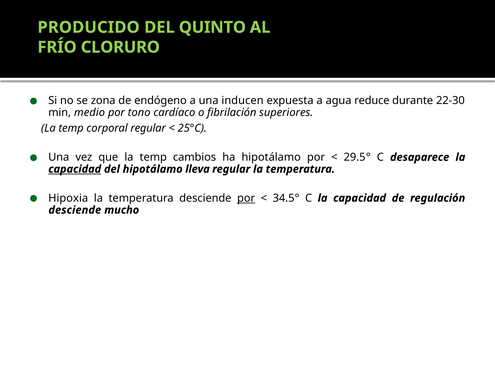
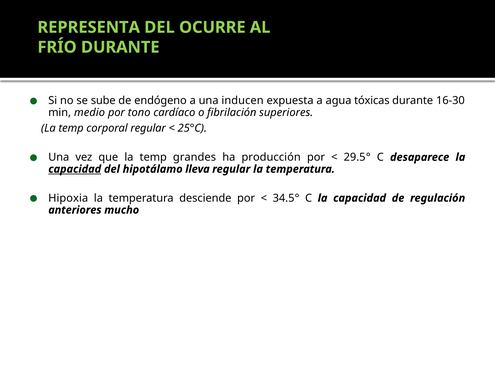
PRODUCIDO: PRODUCIDO -> REPRESENTA
QUINTO: QUINTO -> OCURRE
FRÍO CLORURO: CLORURO -> DURANTE
zona: zona -> sube
reduce: reduce -> tóxicas
22-30: 22-30 -> 16-30
cambios: cambios -> grandes
ha hipotálamo: hipotálamo -> producción
por at (246, 198) underline: present -> none
desciende at (75, 210): desciende -> anteriores
